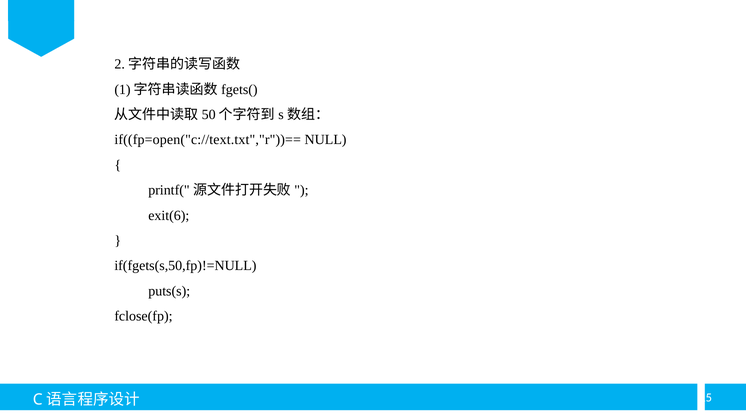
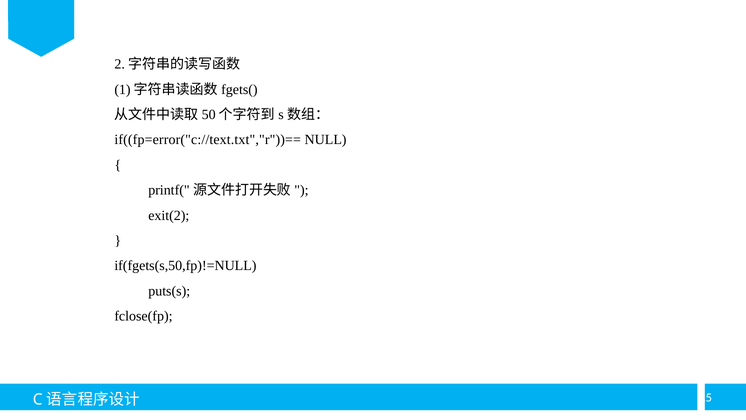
if((fp=open("c://text.txt","r"))==: if((fp=open("c://text.txt","r"))== -> if((fp=error("c://text.txt","r"))==
exit(6: exit(6 -> exit(2
